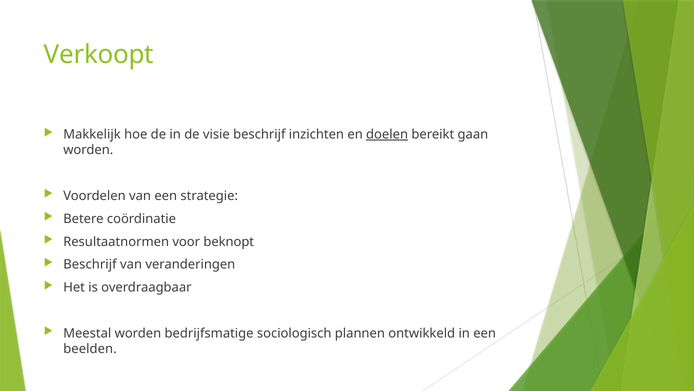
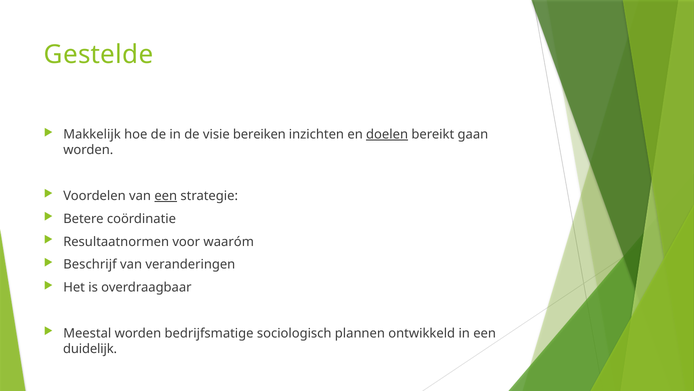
Verkoopt: Verkoopt -> Gestelde
visie beschrijf: beschrijf -> bereiken
een at (166, 196) underline: none -> present
beknopt: beknopt -> waaróm
beelden: beelden -> duidelijk
